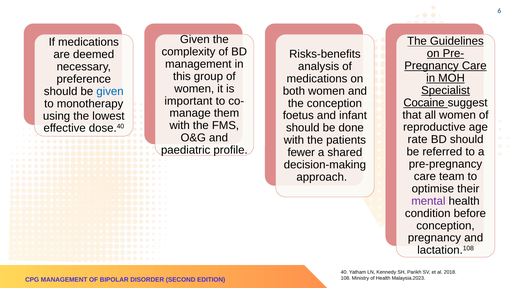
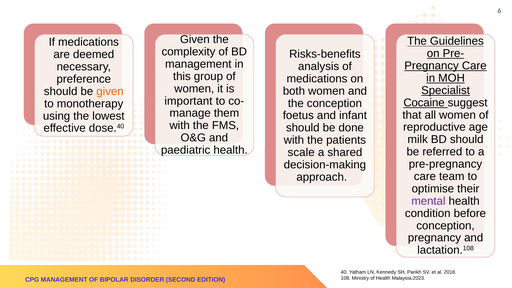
given at (110, 91) colour: blue -> orange
rate: rate -> milk
paediatric profile: profile -> health
fewer: fewer -> scale
